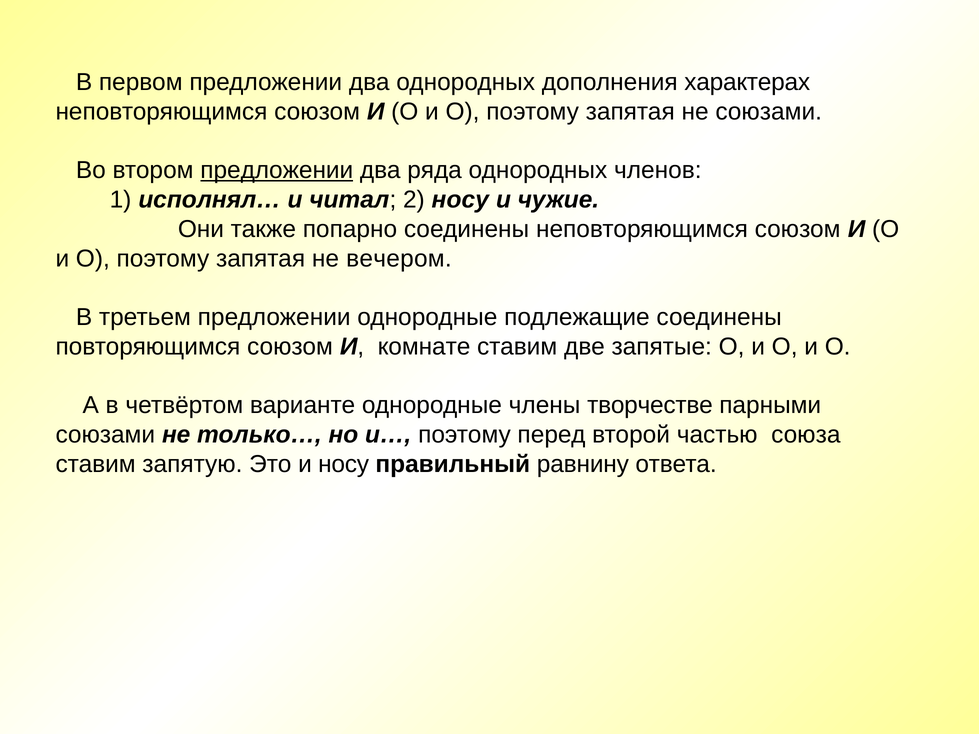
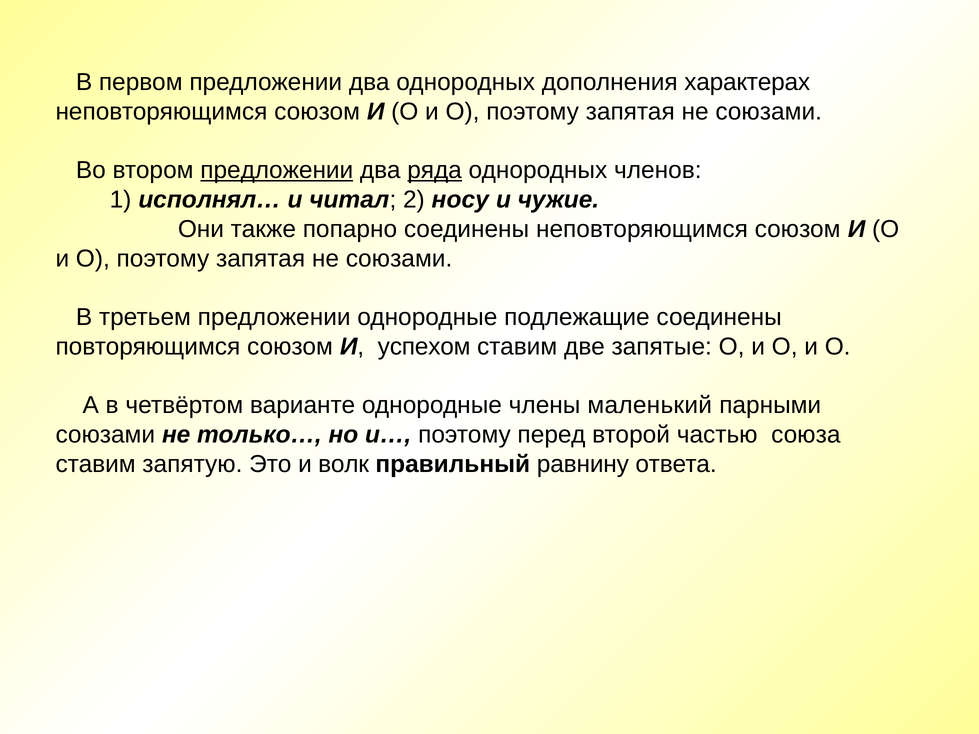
ряда underline: none -> present
вечером at (399, 259): вечером -> союзами
комнате: комнате -> успехом
творчестве: творчестве -> маленький
и носу: носу -> волк
